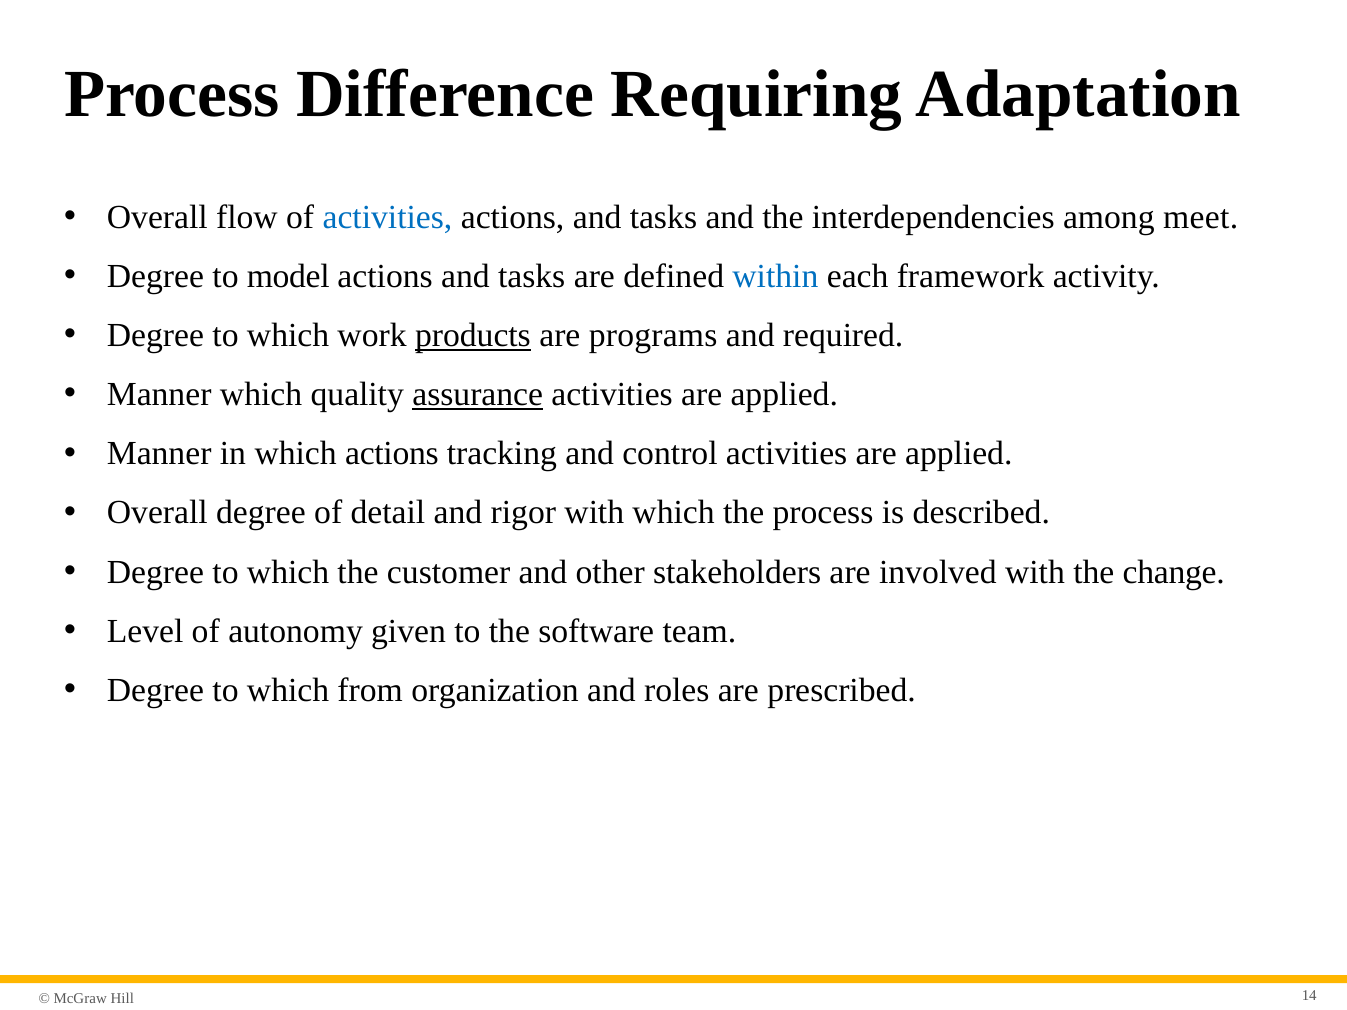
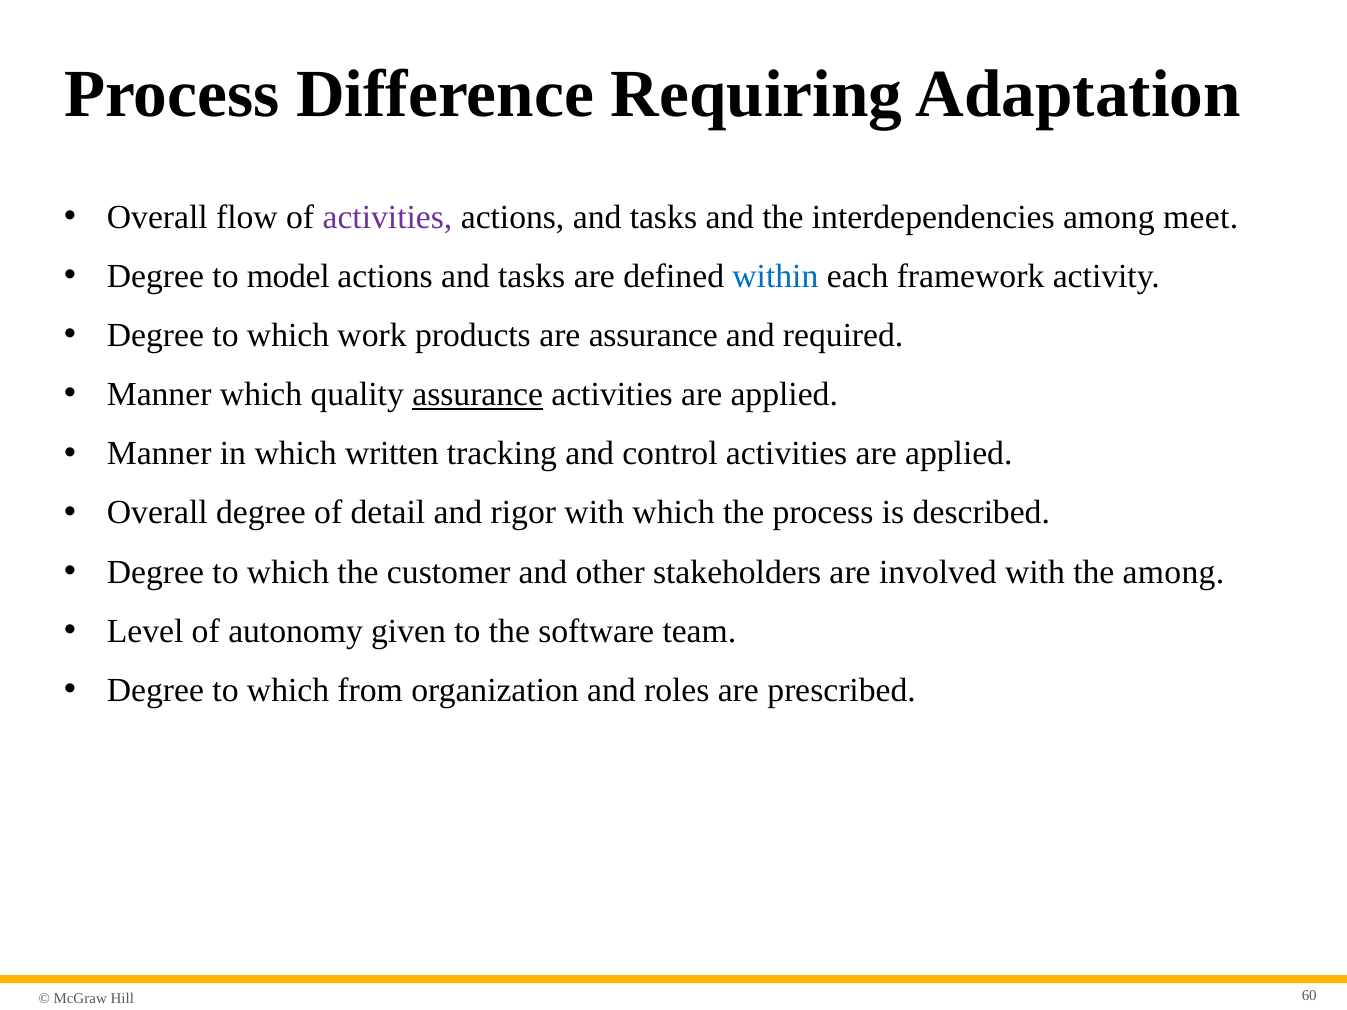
activities at (388, 217) colour: blue -> purple
products underline: present -> none
are programs: programs -> assurance
which actions: actions -> written
the change: change -> among
14: 14 -> 60
